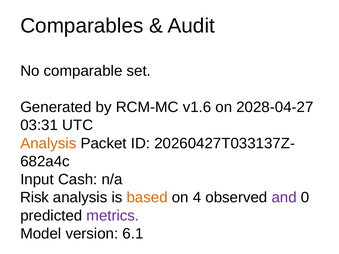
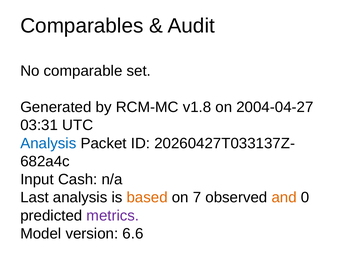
v1.6: v1.6 -> v1.8
2028-04-27: 2028-04-27 -> 2004-04-27
Analysis at (48, 143) colour: orange -> blue
Risk: Risk -> Last
4: 4 -> 7
and colour: purple -> orange
6.1: 6.1 -> 6.6
